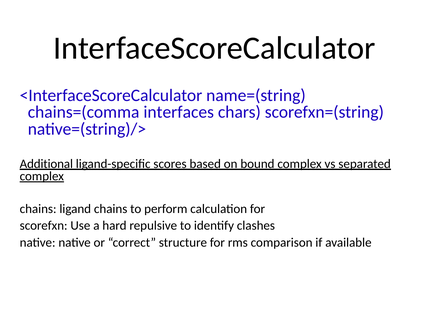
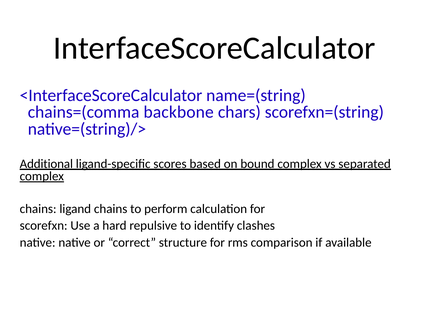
interfaces: interfaces -> backbone
